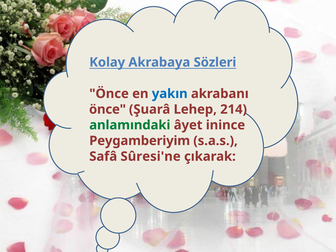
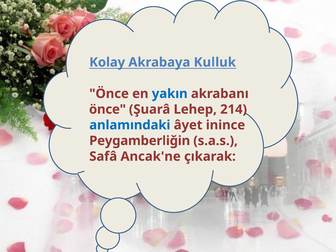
Sözleri: Sözleri -> Kulluk
anlamındaki colour: green -> blue
Peygamberiyim: Peygamberiyim -> Peygamberliğin
Sûresi'ne: Sûresi'ne -> Ancak'ne
